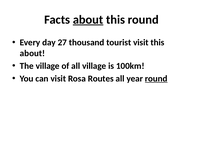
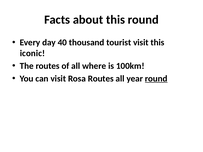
about at (88, 20) underline: present -> none
27: 27 -> 40
about at (32, 53): about -> iconic
The village: village -> routes
all village: village -> where
